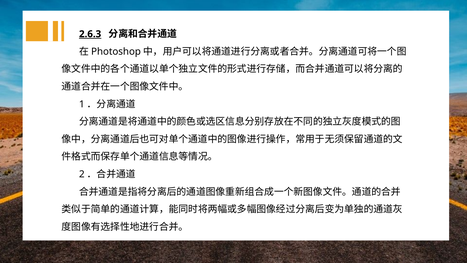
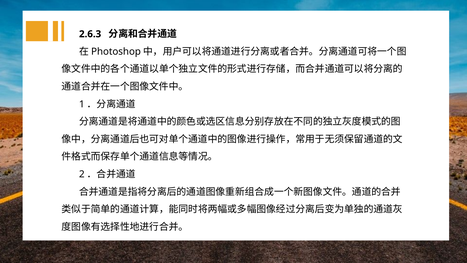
2.6.3 underline: present -> none
